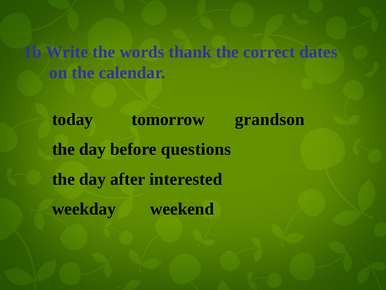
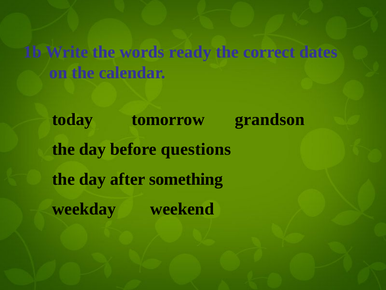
thank: thank -> ready
interested: interested -> something
